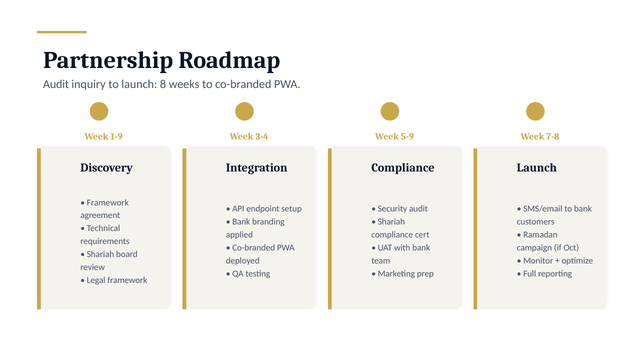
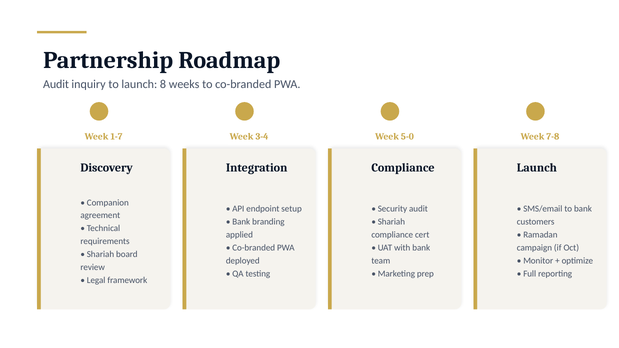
1-9: 1-9 -> 1-7
5-9: 5-9 -> 5-0
Framework at (108, 203): Framework -> Companion
